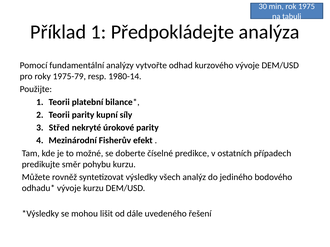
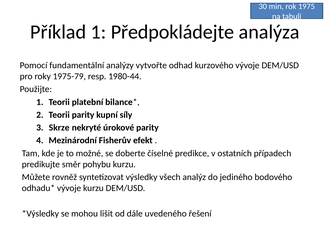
1980-14: 1980-14 -> 1980-44
Střed: Střed -> Skrze
